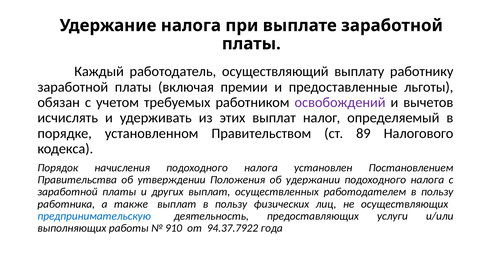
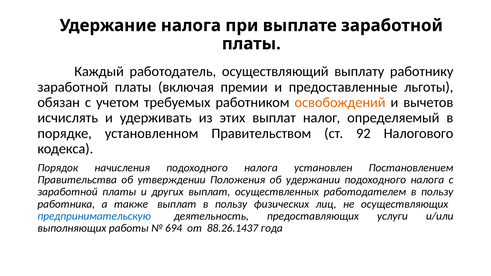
освобождений colour: purple -> orange
89: 89 -> 92
910: 910 -> 694
94.37.7922: 94.37.7922 -> 88.26.1437
